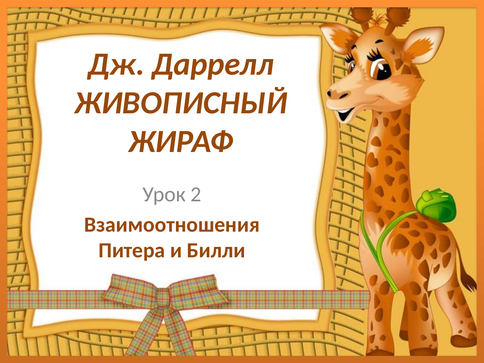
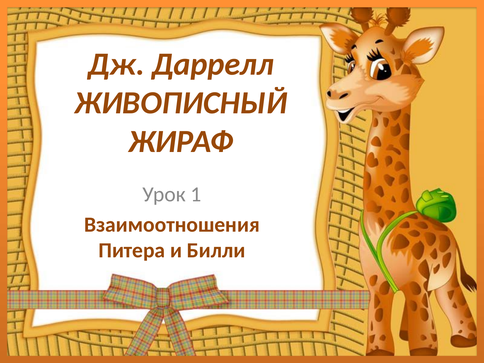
2: 2 -> 1
